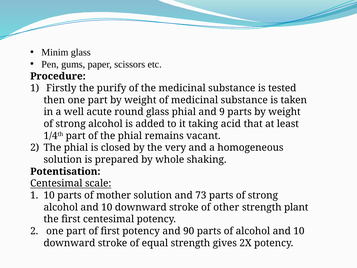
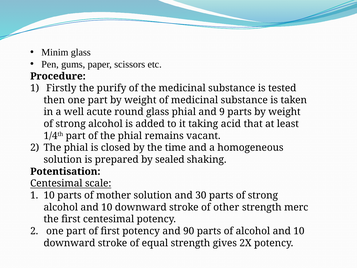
very: very -> time
whole: whole -> sealed
73: 73 -> 30
plant: plant -> merc
